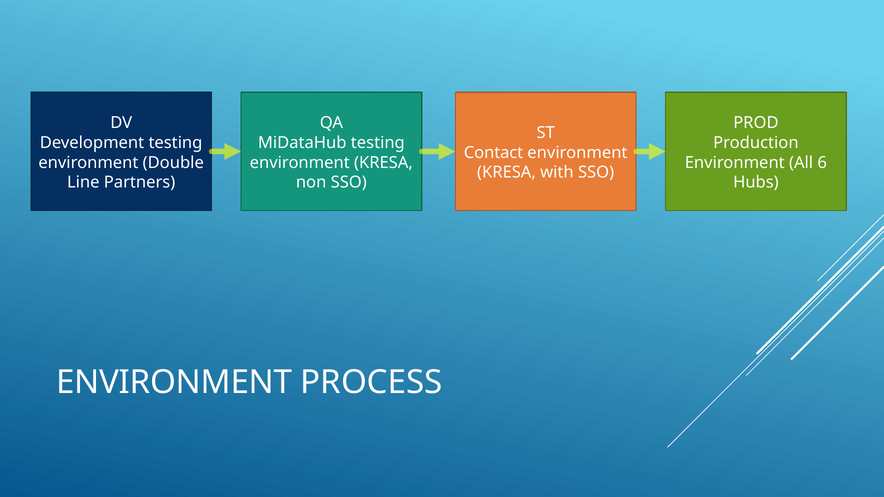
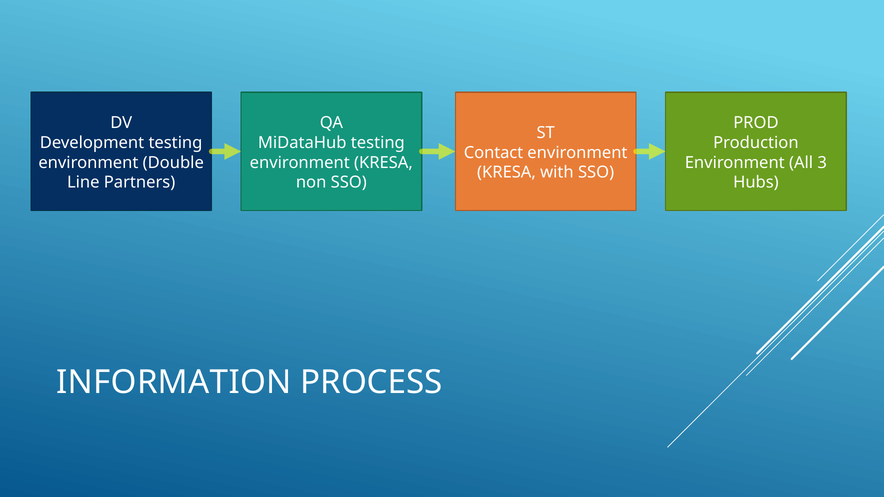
6: 6 -> 3
ENVIRONMENT at (174, 382): ENVIRONMENT -> INFORMATION
